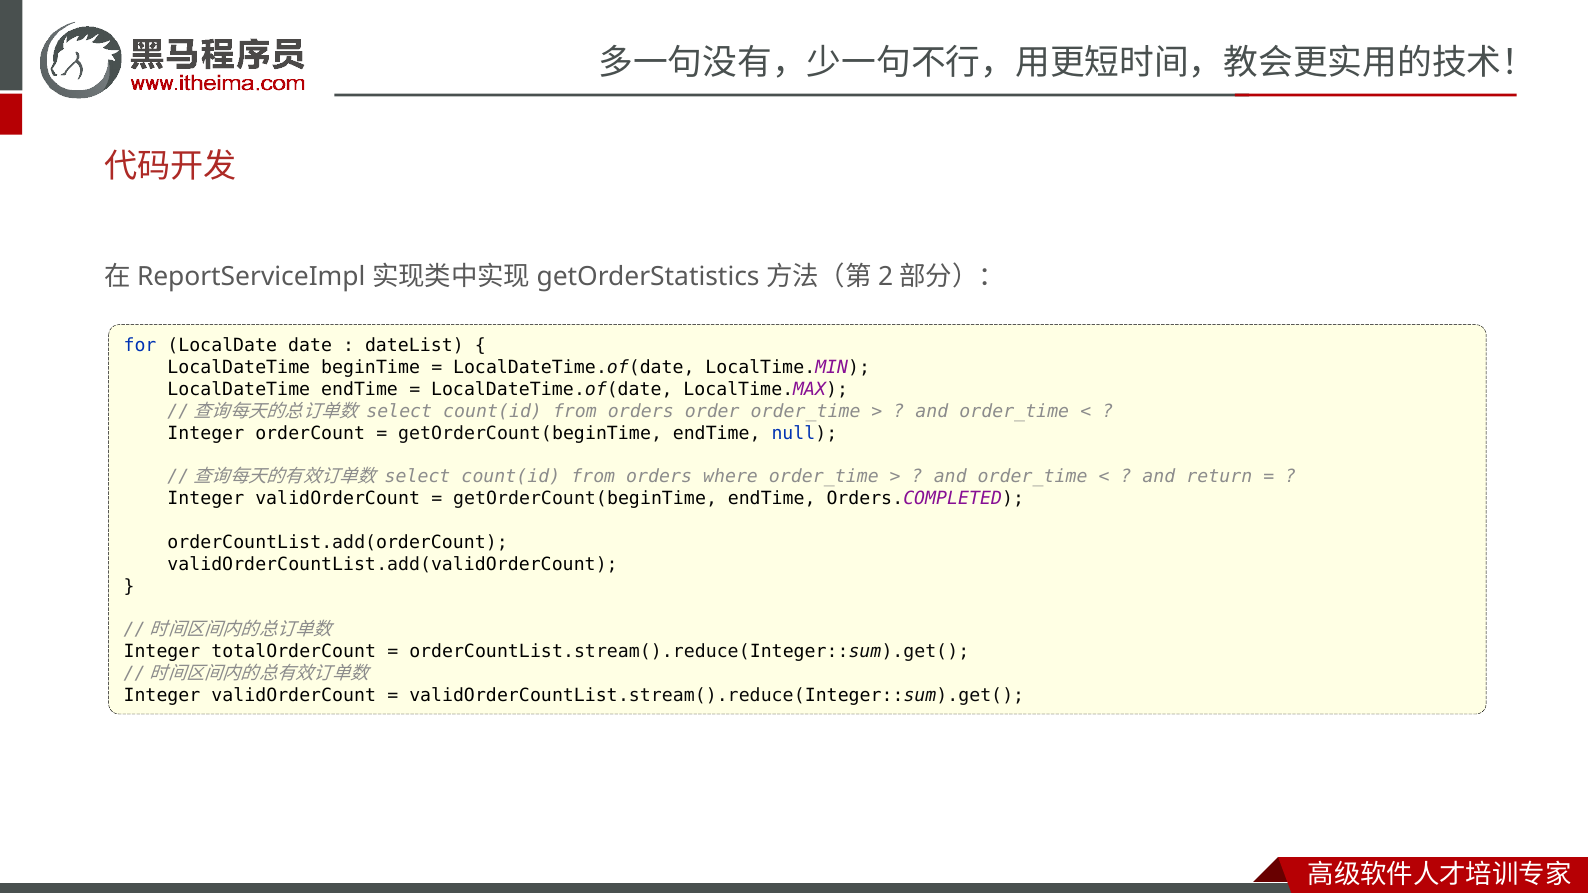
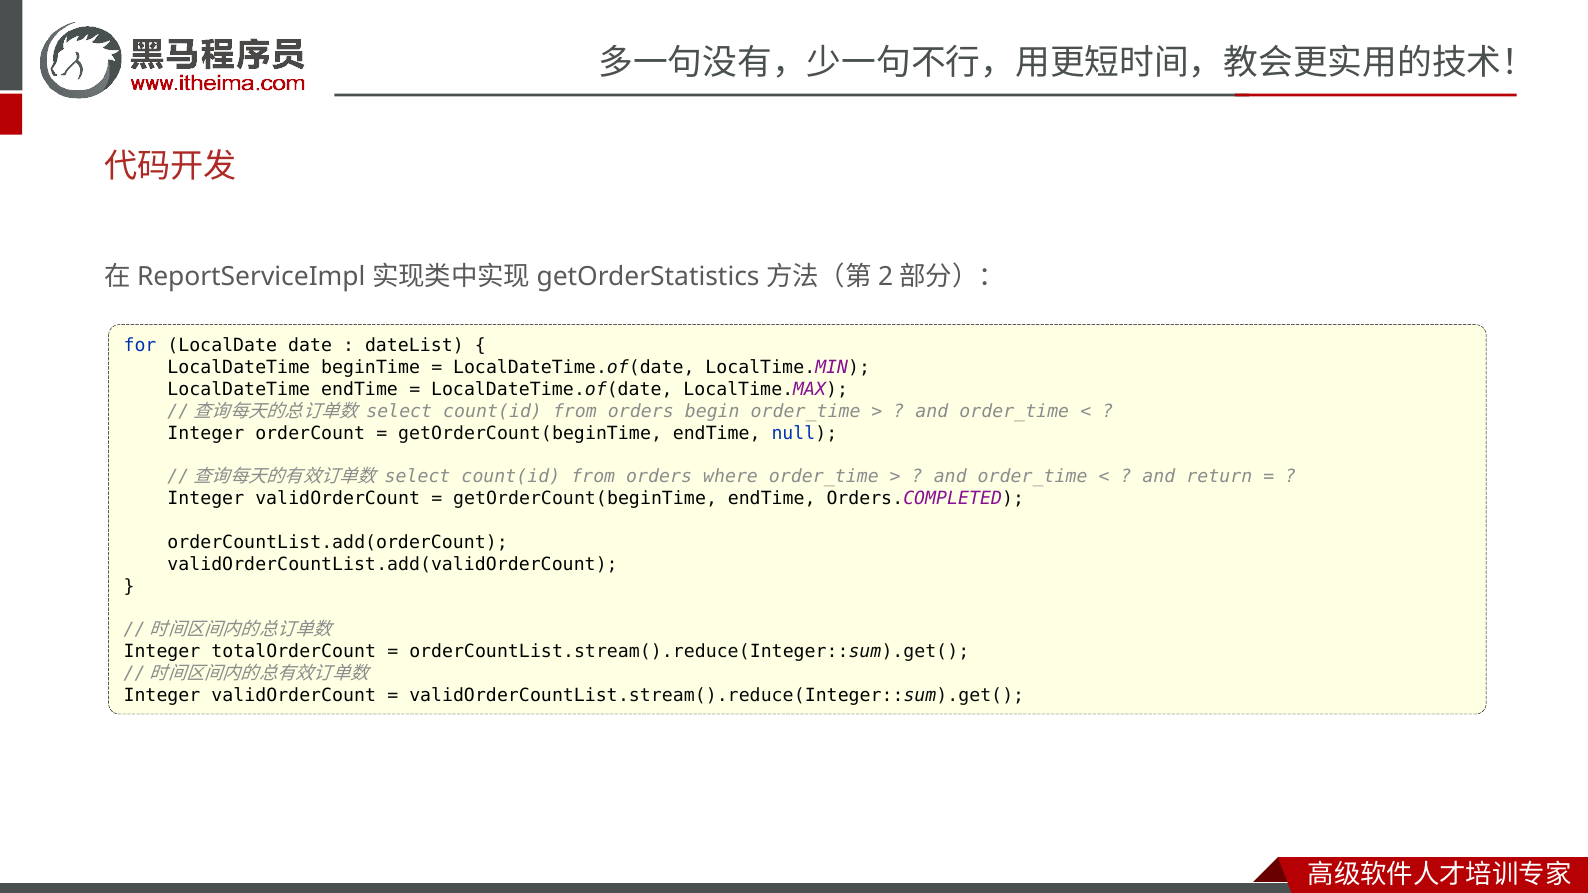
order: order -> begin
